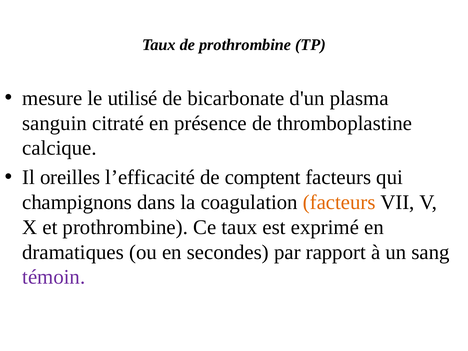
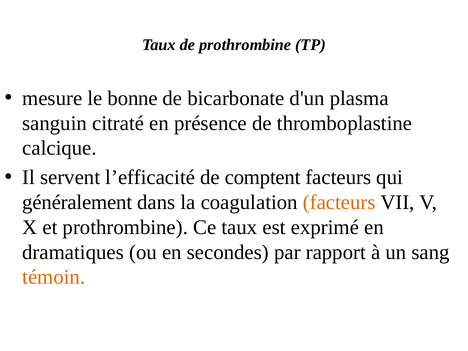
utilisé: utilisé -> bonne
oreilles: oreilles -> servent
champignons: champignons -> généralement
témoin colour: purple -> orange
